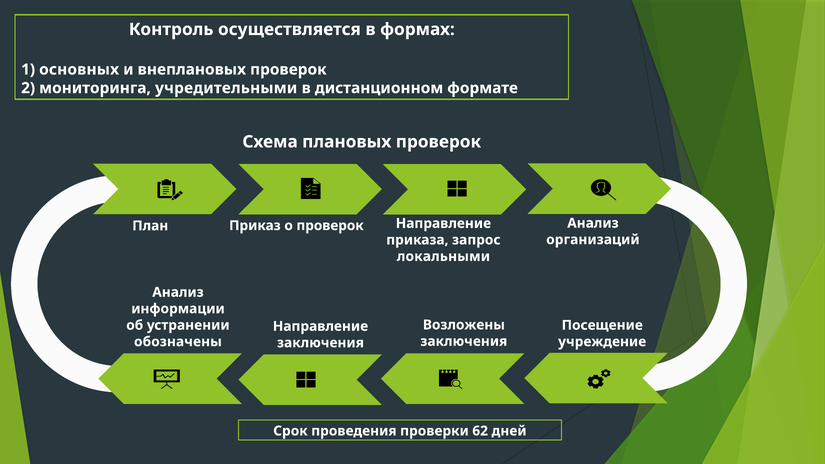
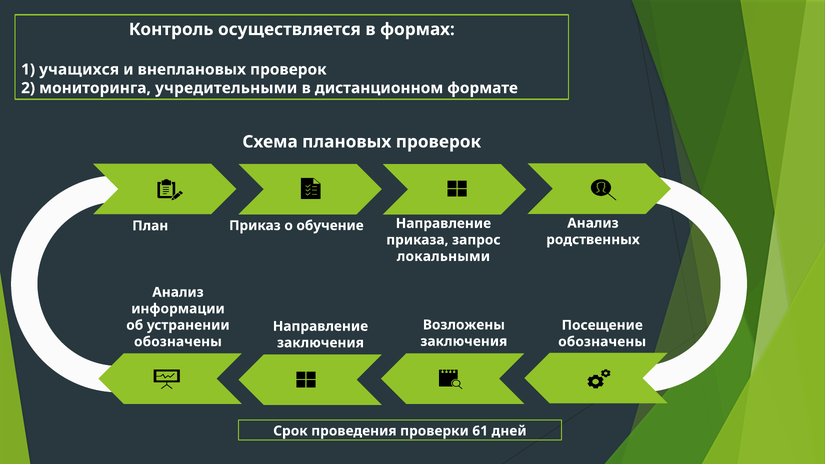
основных: основных -> учащихся
о проверок: проверок -> обучение
организаций: организаций -> родственных
учреждение at (602, 342): учреждение -> обозначены
62: 62 -> 61
